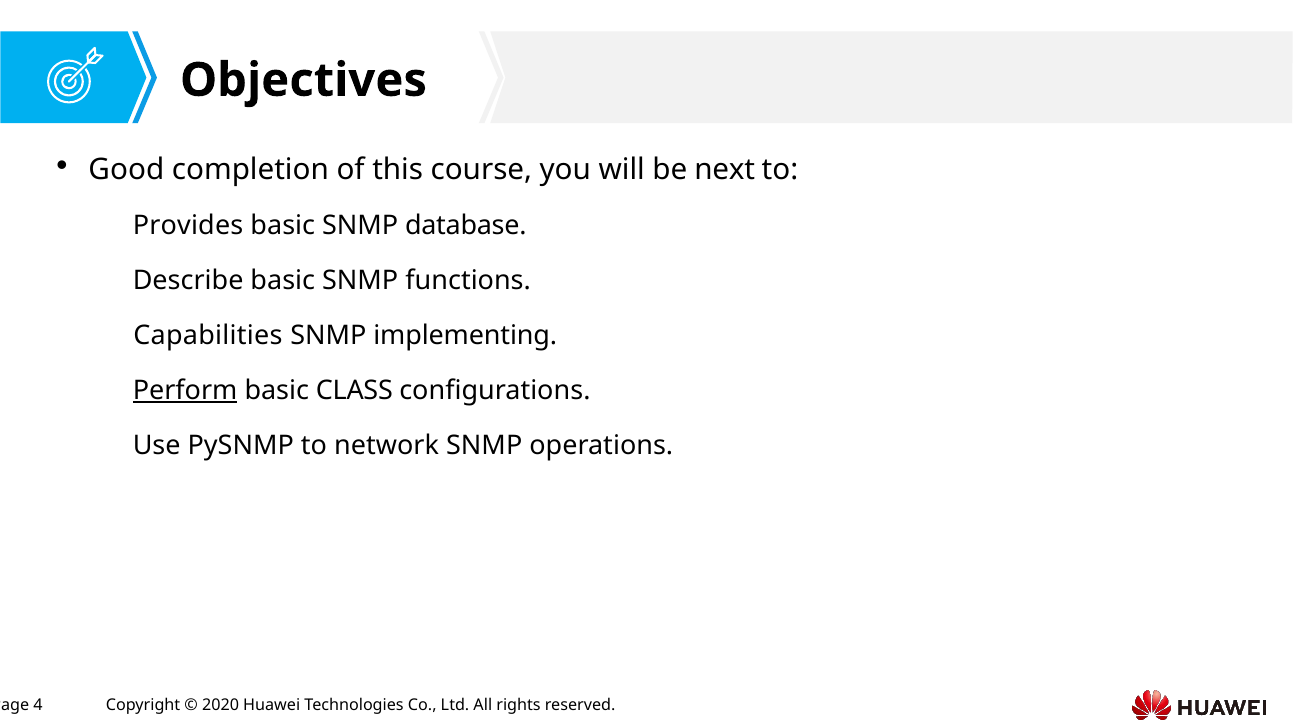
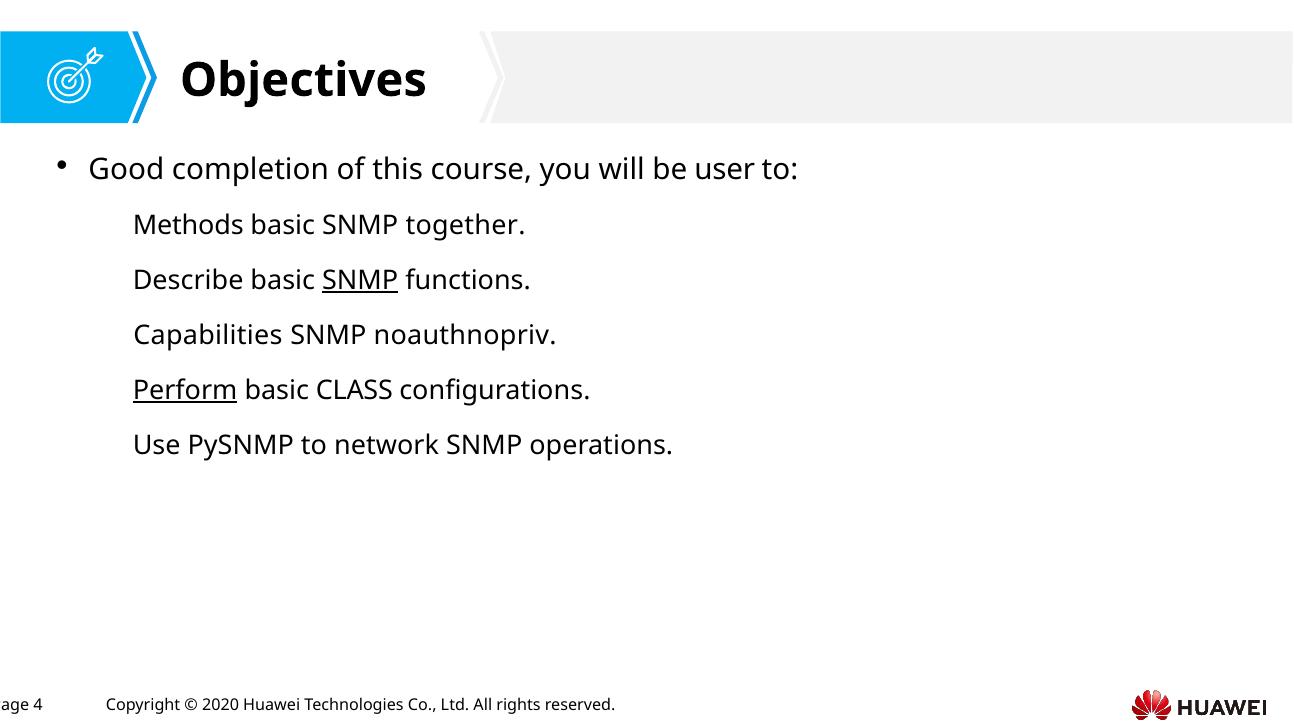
next: next -> user
Provides: Provides -> Methods
database: database -> together
SNMP at (360, 281) underline: none -> present
implementing: implementing -> noauthnopriv
